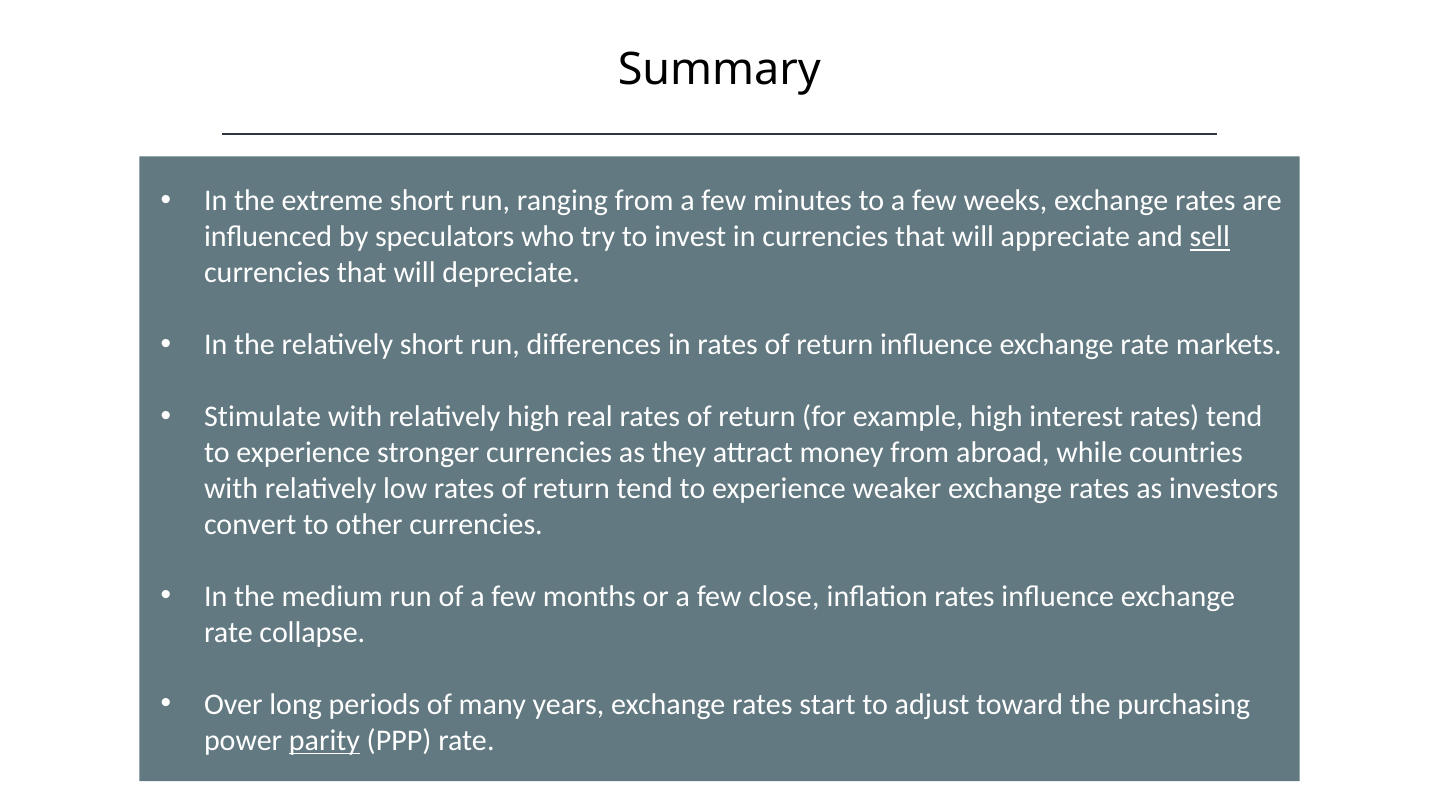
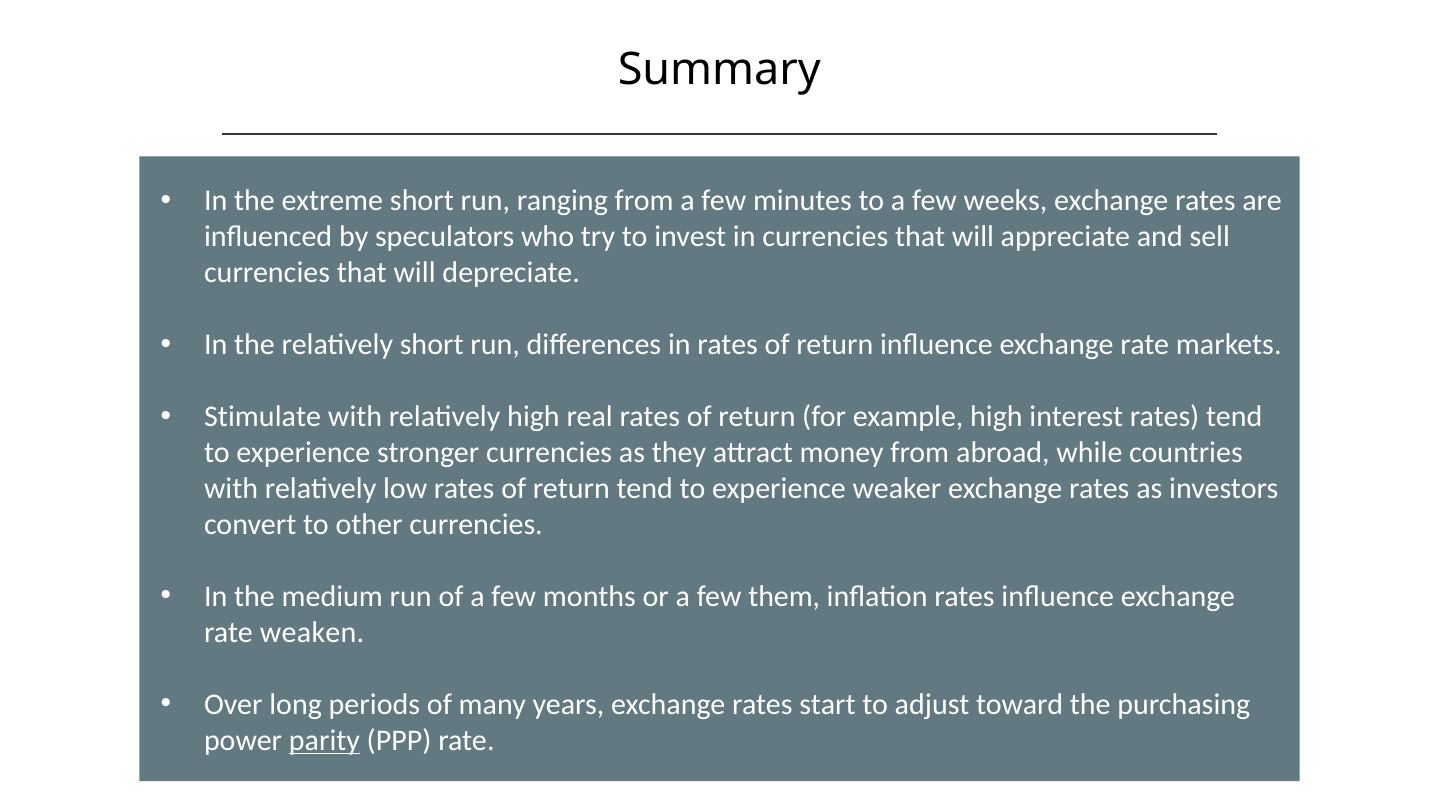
sell underline: present -> none
close: close -> them
collapse: collapse -> weaken
